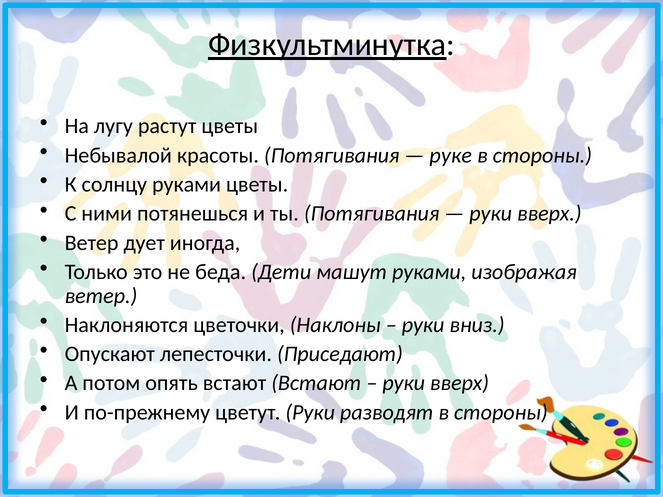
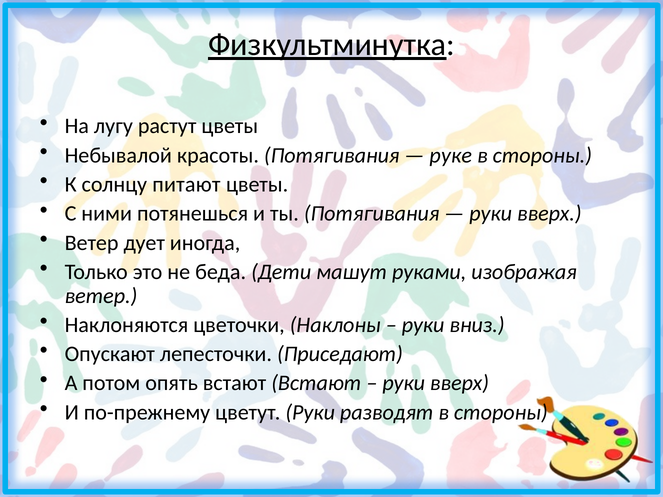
солнцу руками: руками -> питают
